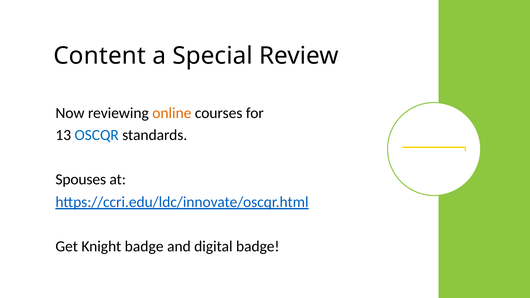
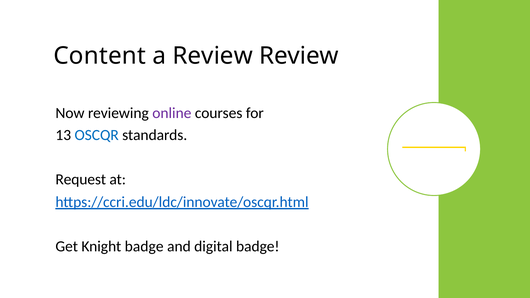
a Special: Special -> Review
online colour: orange -> purple
Spouses: Spouses -> Request
